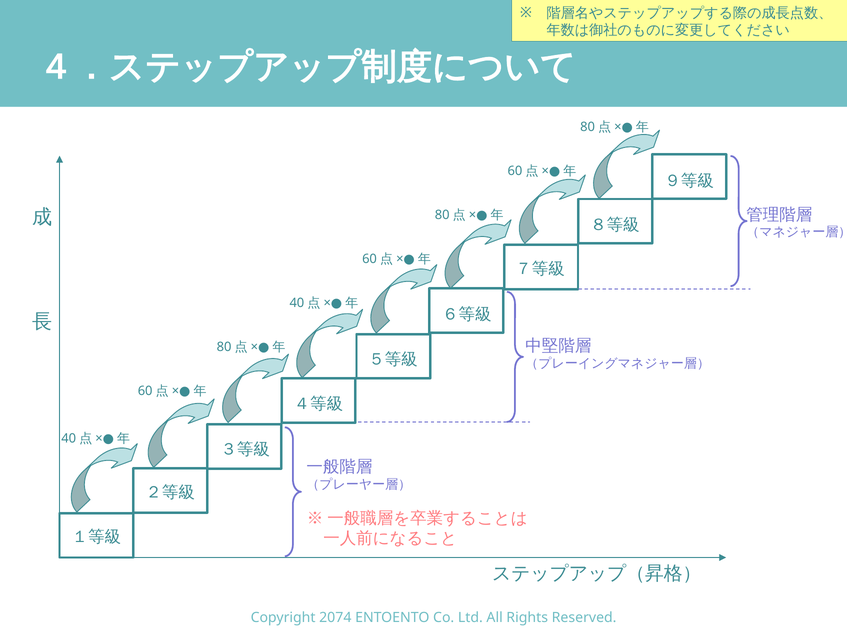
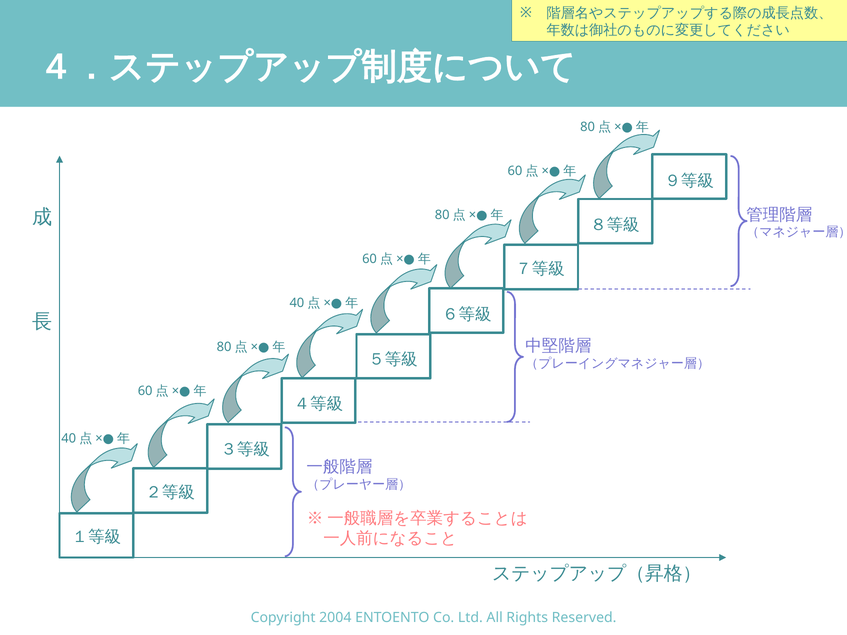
2074: 2074 -> 2004
